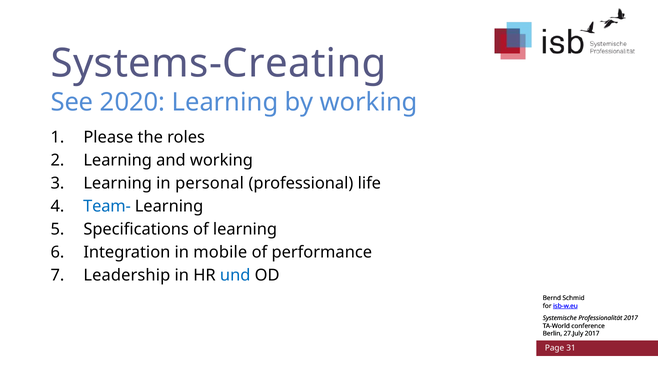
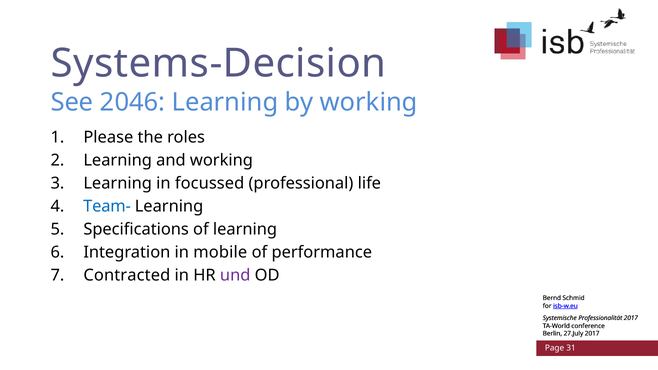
Systems-Creating: Systems-Creating -> Systems-Decision
2020: 2020 -> 2046
personal: personal -> focussed
Leadership: Leadership -> Contracted
und colour: blue -> purple
